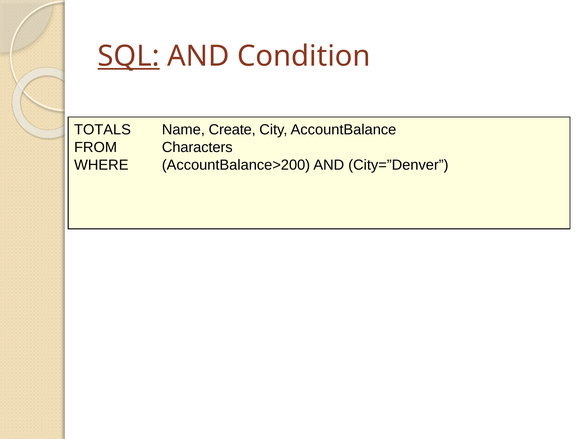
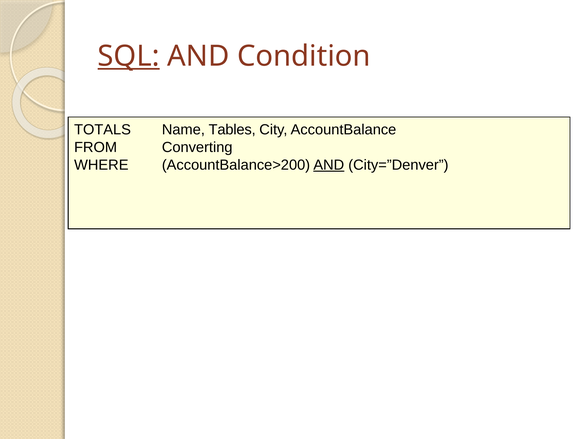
Create: Create -> Tables
Characters: Characters -> Converting
AND at (329, 165) underline: none -> present
